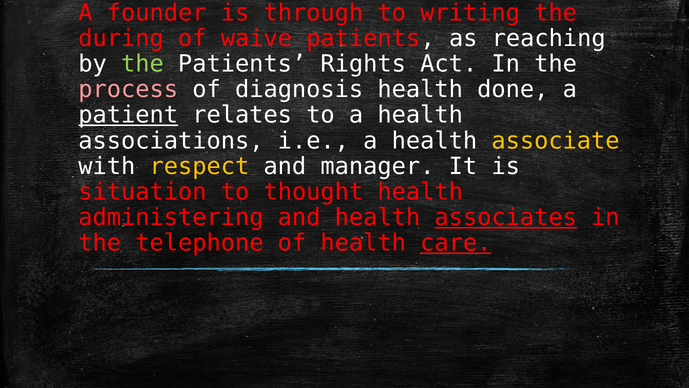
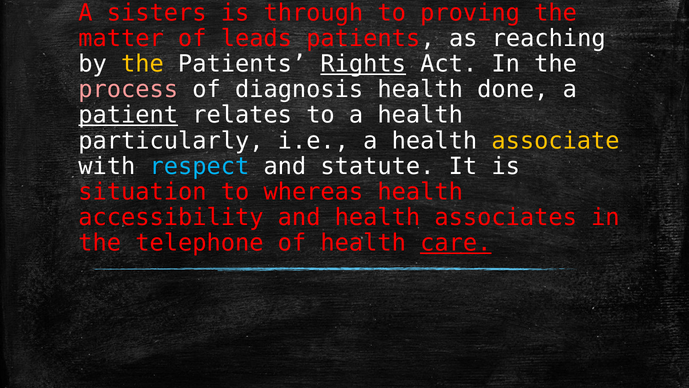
founder: founder -> sisters
writing: writing -> proving
during: during -> matter
waive: waive -> leads
the at (142, 64) colour: light green -> yellow
Rights underline: none -> present
associations: associations -> particularly
respect colour: yellow -> light blue
manager: manager -> statute
thought: thought -> whereas
administering: administering -> accessibility
associates underline: present -> none
